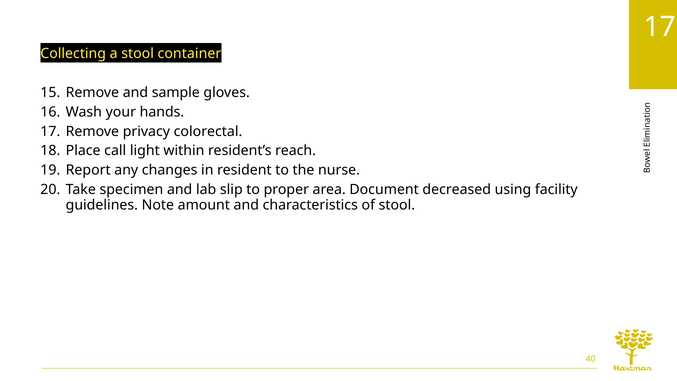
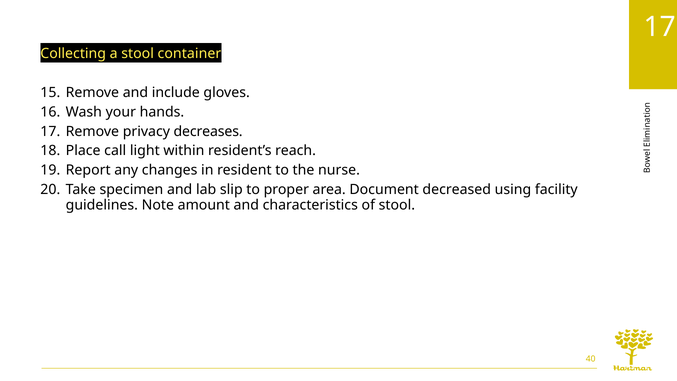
sample: sample -> include
colorectal: colorectal -> decreases
